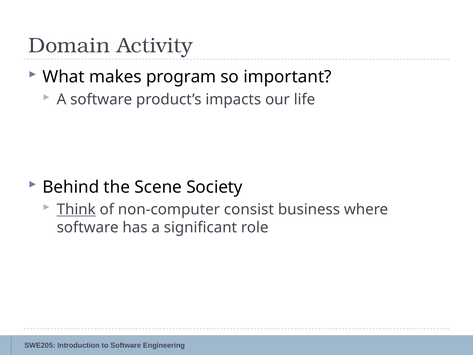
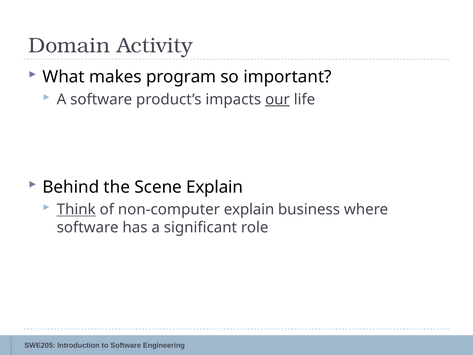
our underline: none -> present
Scene Society: Society -> Explain
non-computer consist: consist -> explain
